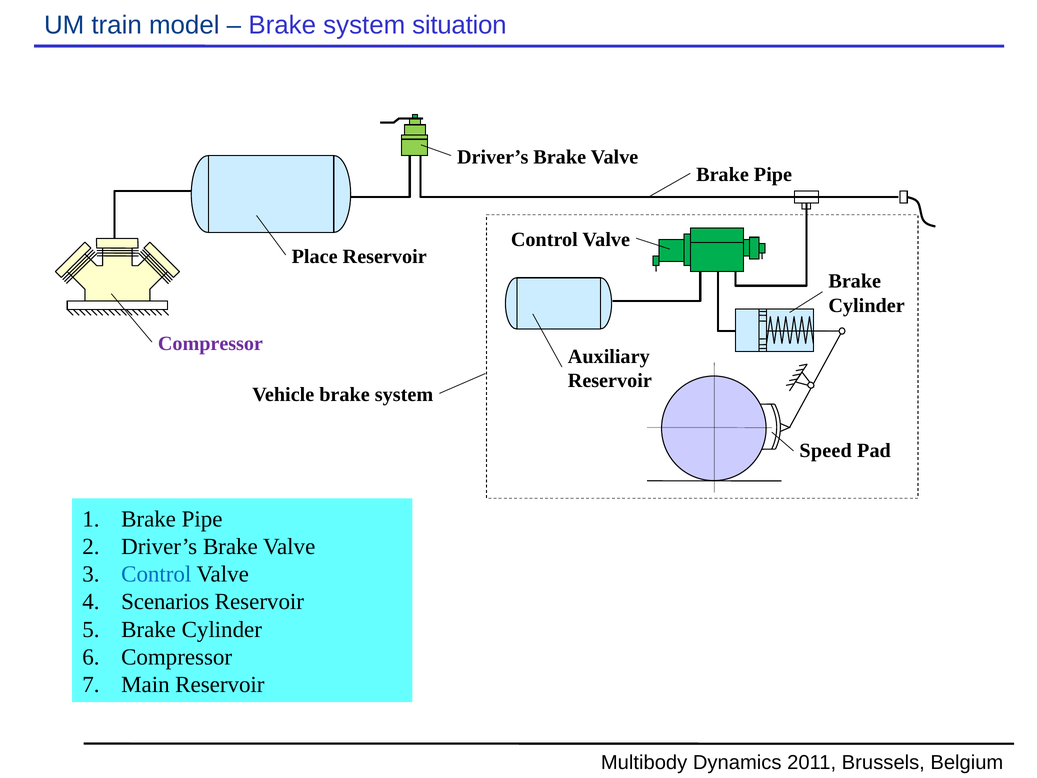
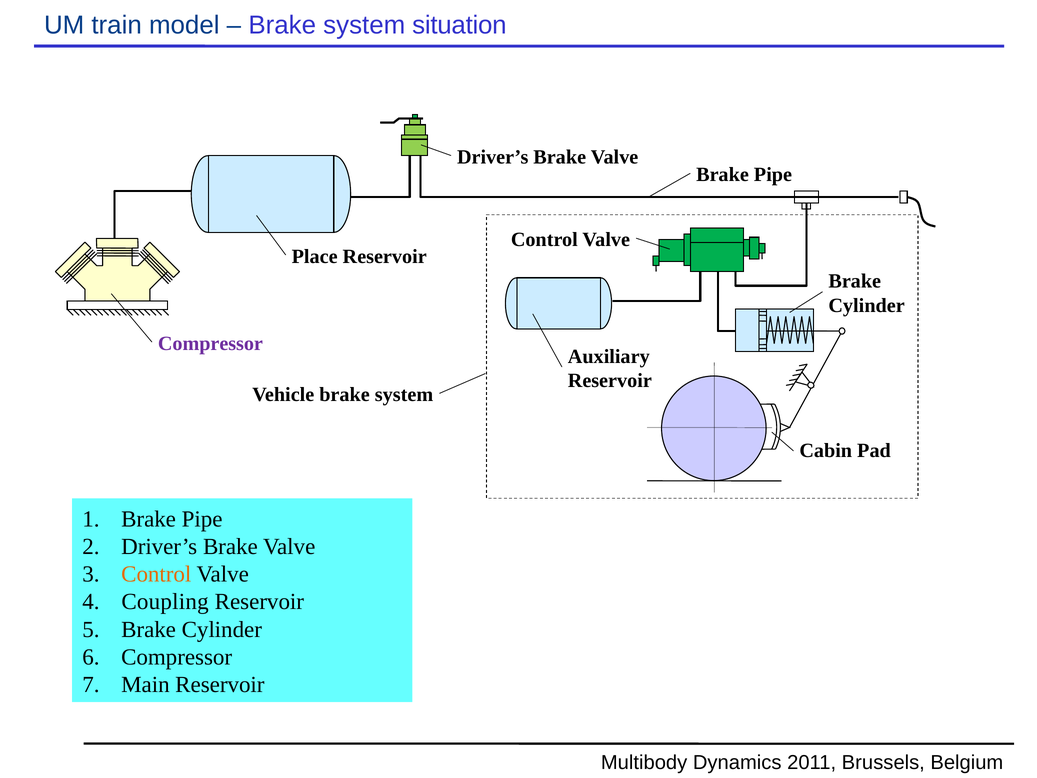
Speed: Speed -> Cabin
Control at (156, 574) colour: blue -> orange
Scenarios: Scenarios -> Coupling
